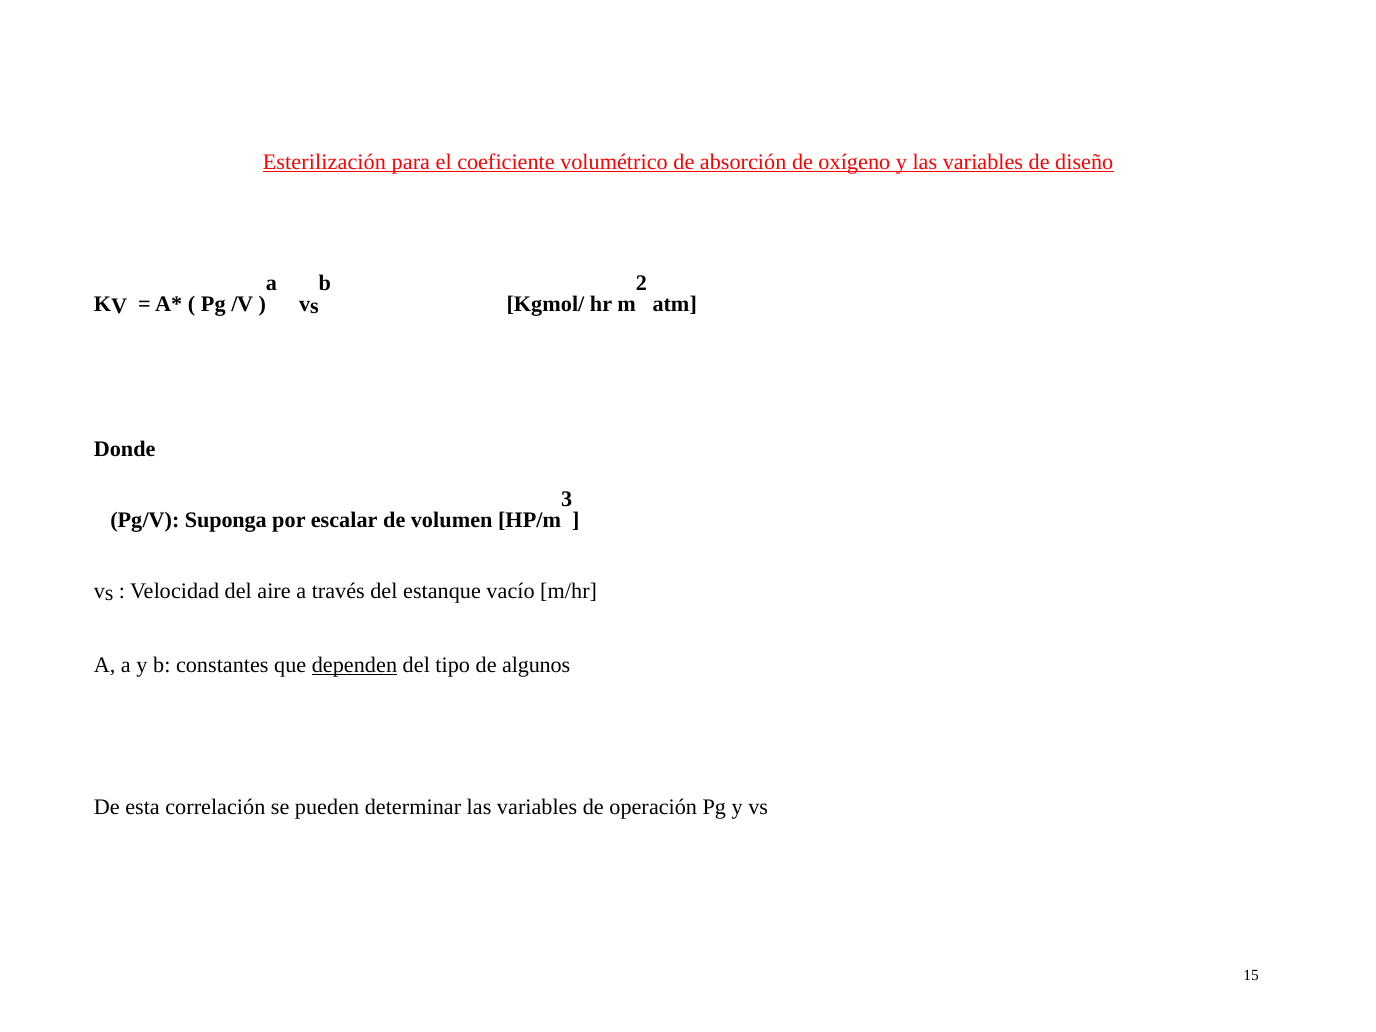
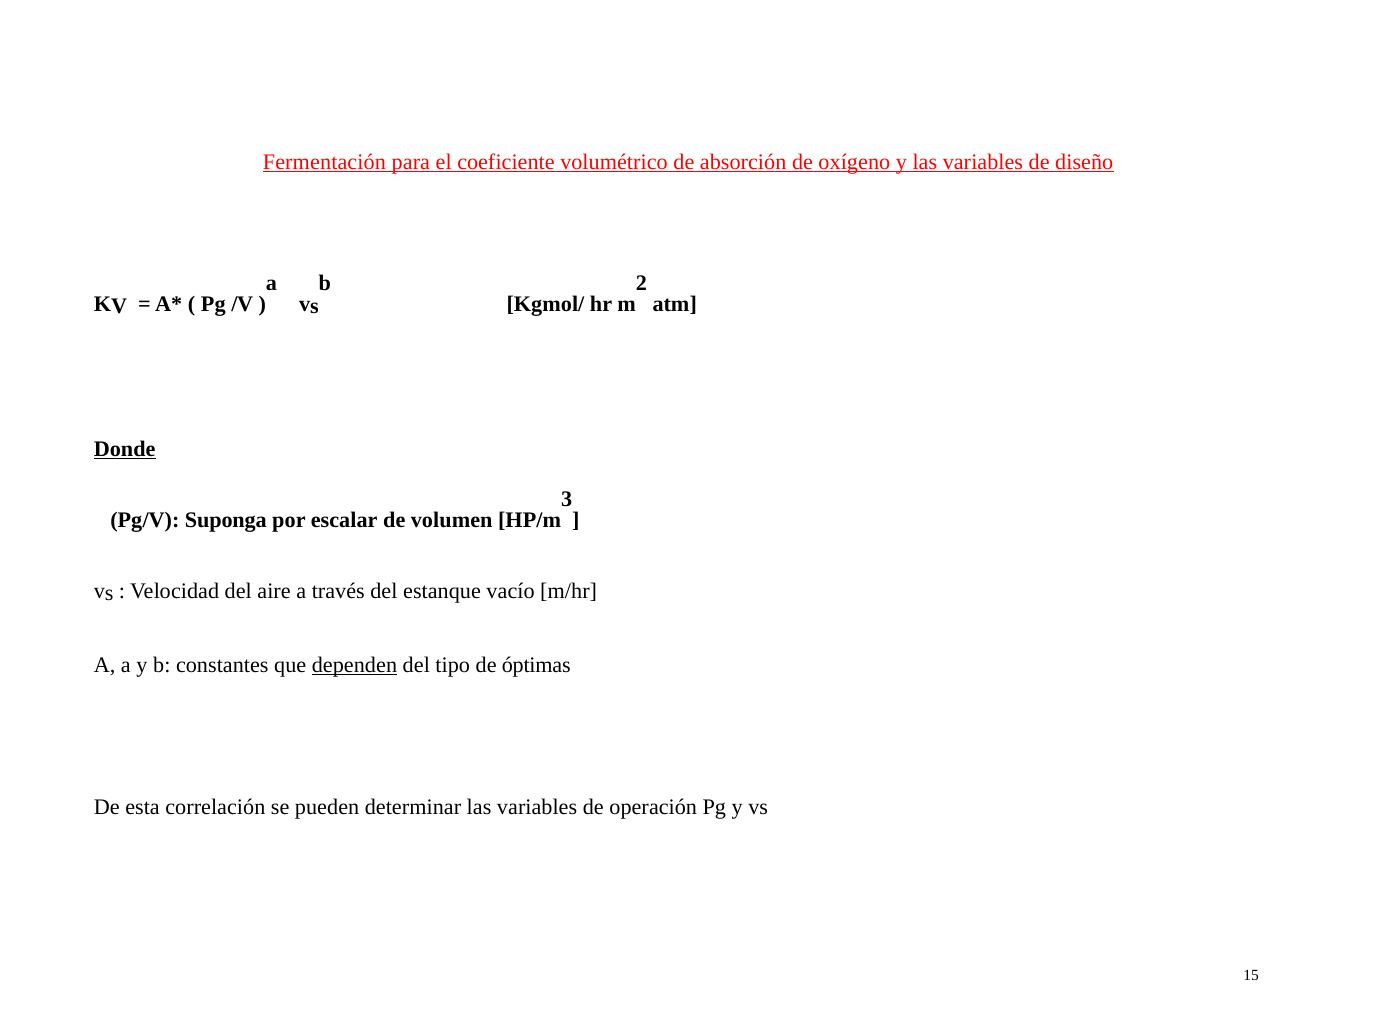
Esterilización: Esterilización -> Fermentación
Donde underline: none -> present
algunos: algunos -> óptimas
